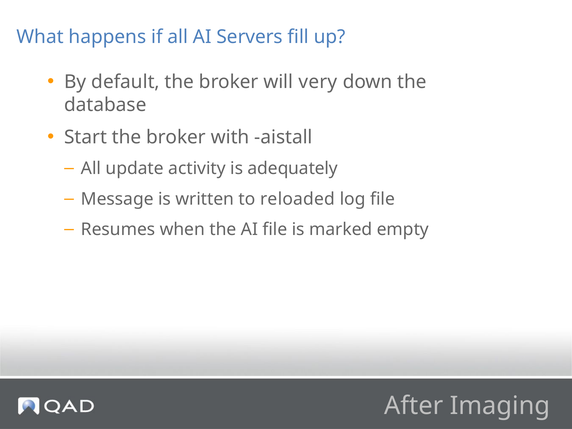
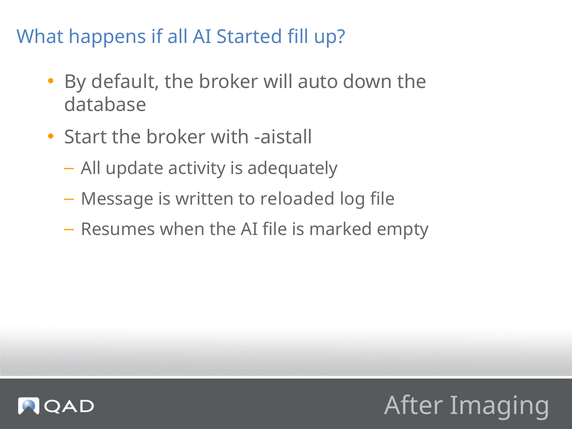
Servers: Servers -> Started
very: very -> auto
